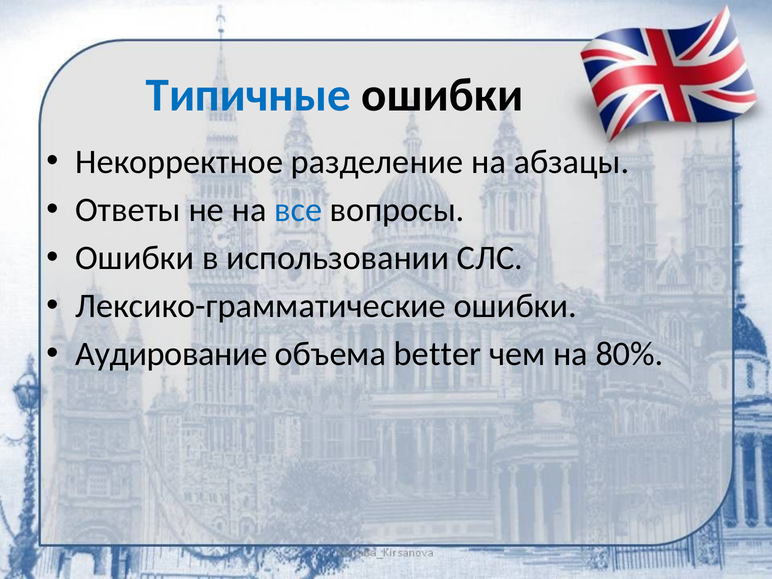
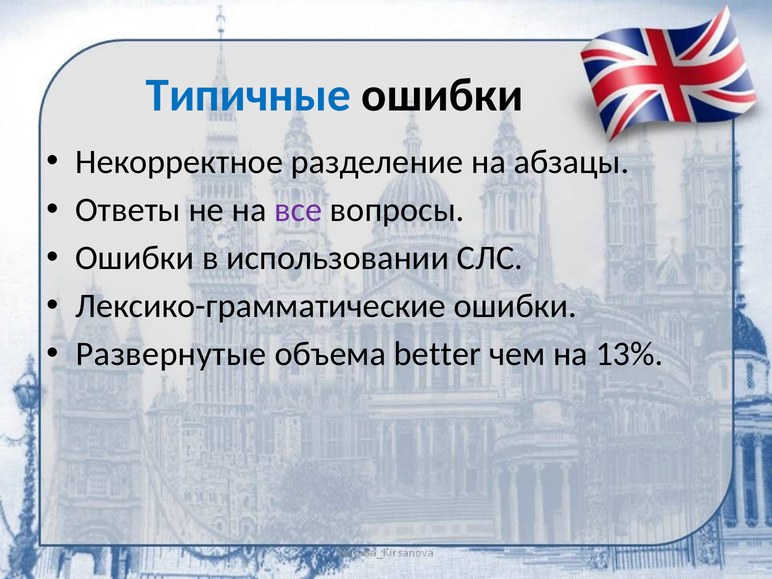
все colour: blue -> purple
Аудирование: Аудирование -> Развернутые
80%: 80% -> 13%
